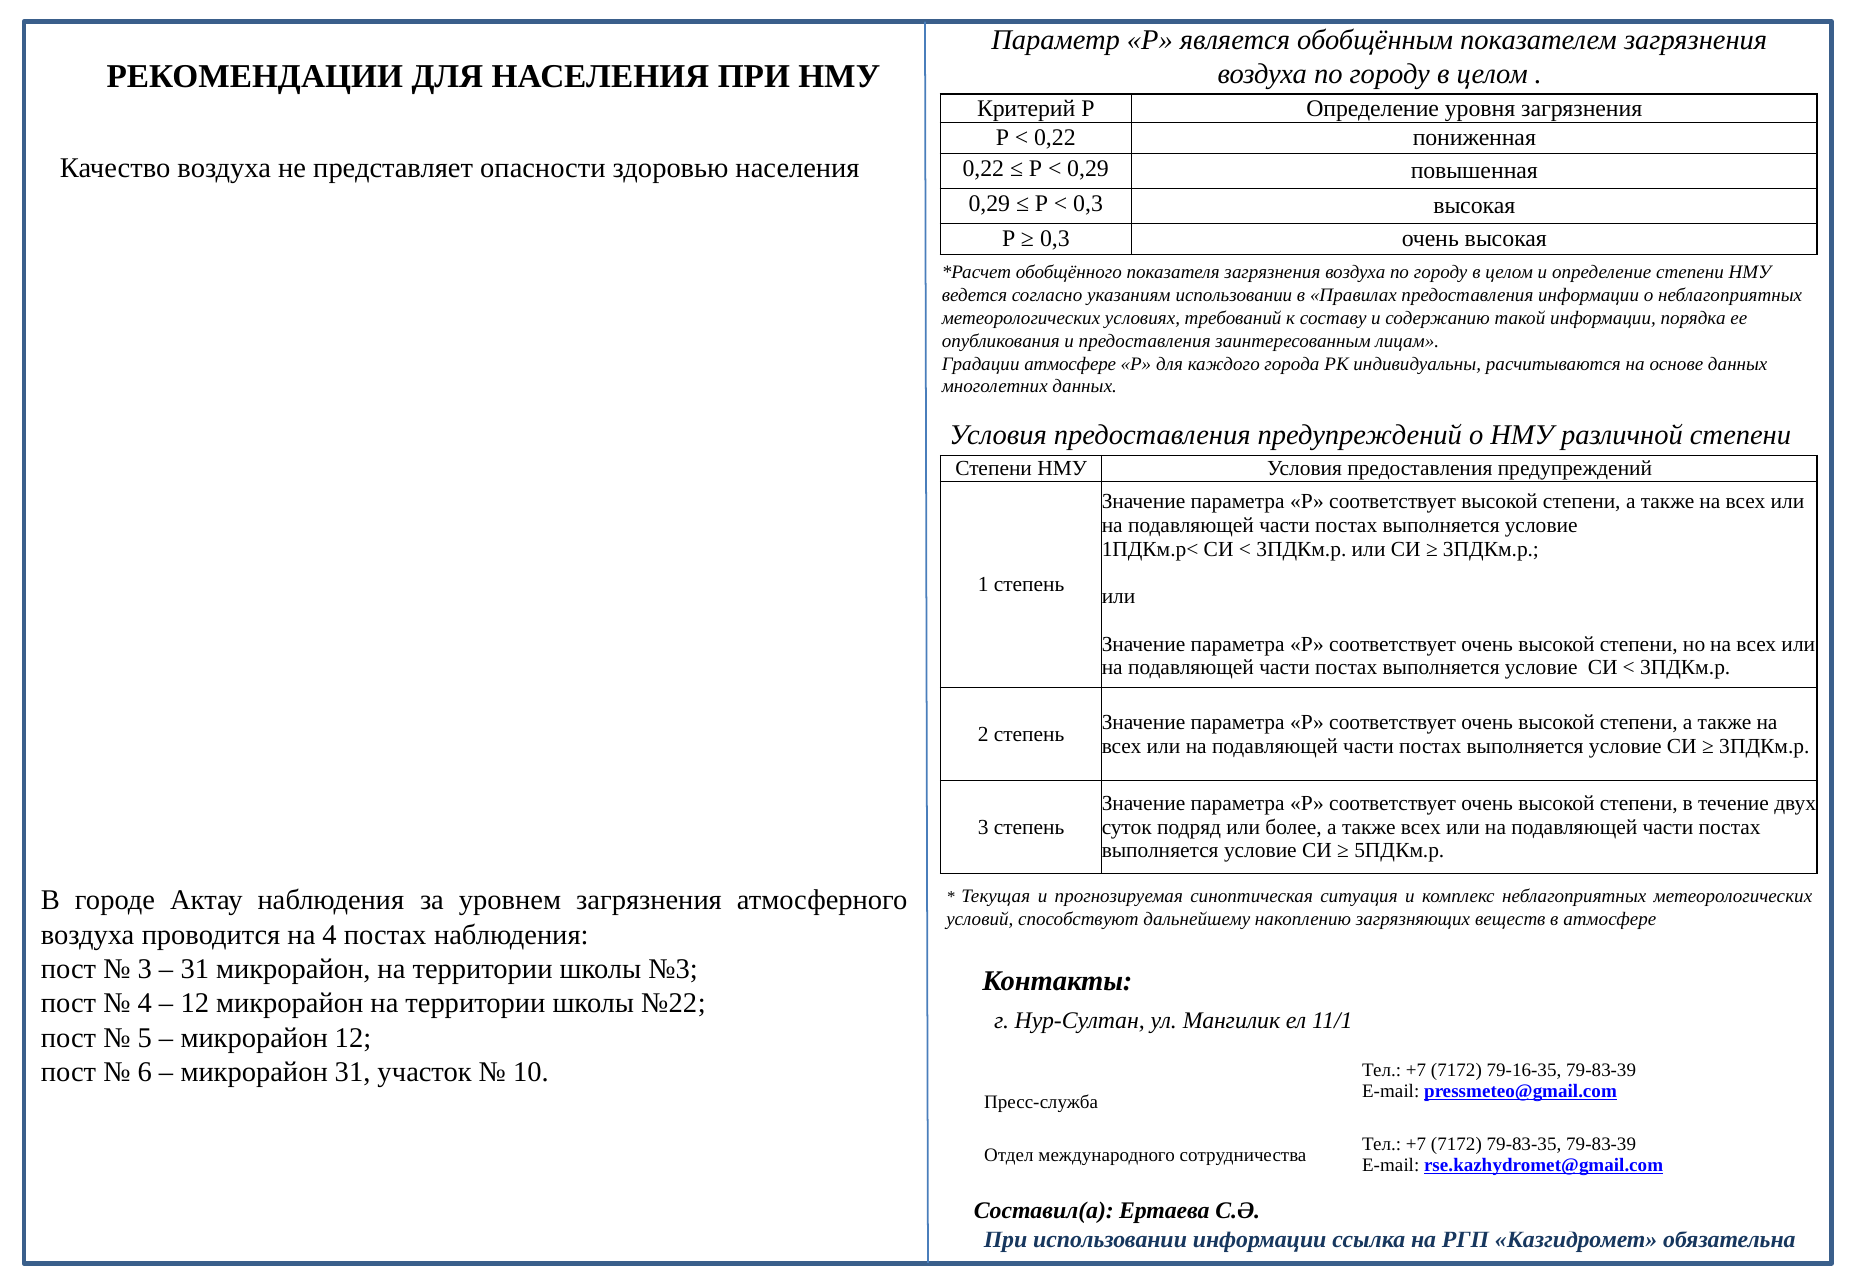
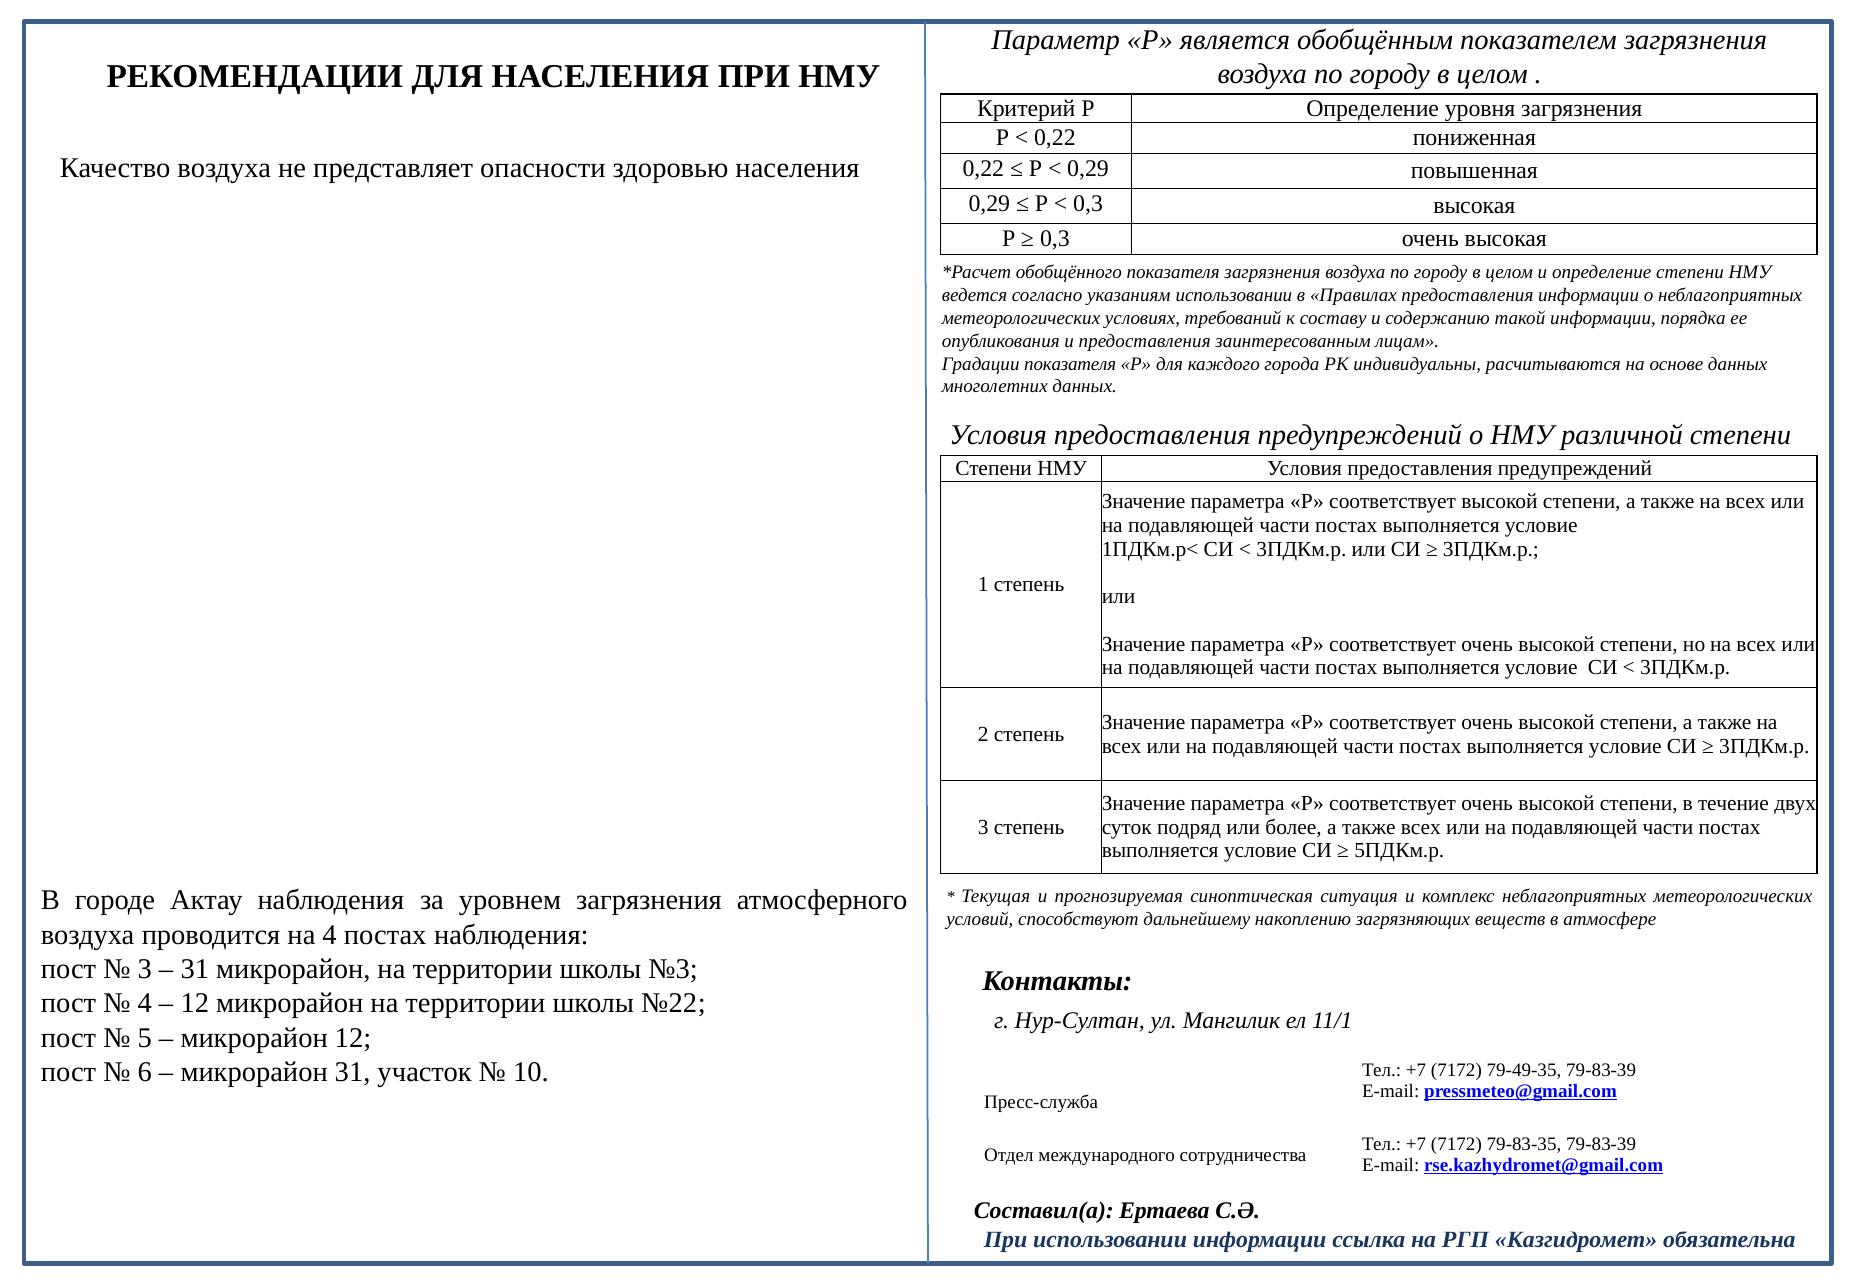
Градации атмосфере: атмосфере -> показателя
79-16-35: 79-16-35 -> 79-49-35
